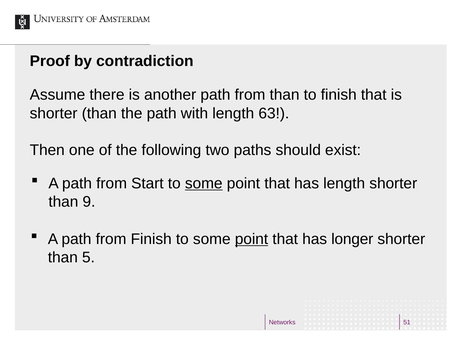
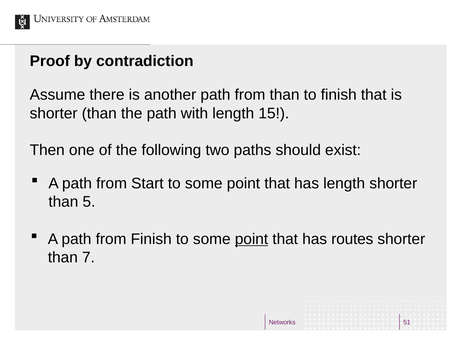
63: 63 -> 15
some at (204, 184) underline: present -> none
9: 9 -> 5
longer: longer -> routes
5: 5 -> 7
